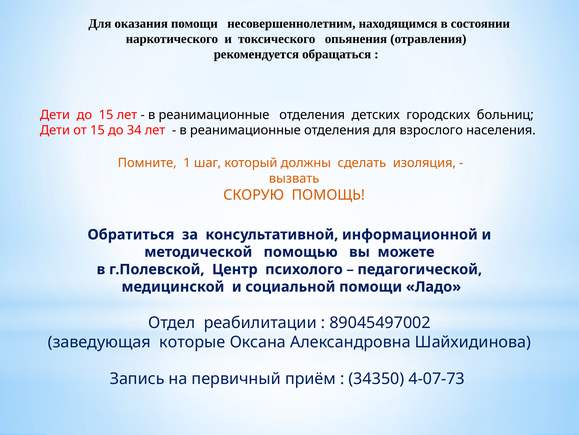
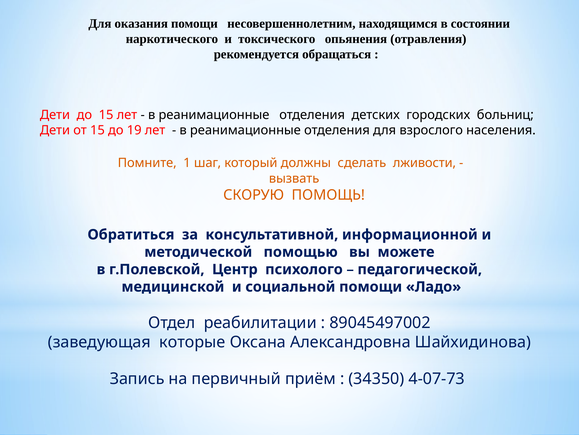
34: 34 -> 19
изоляция: изоляция -> лживости
